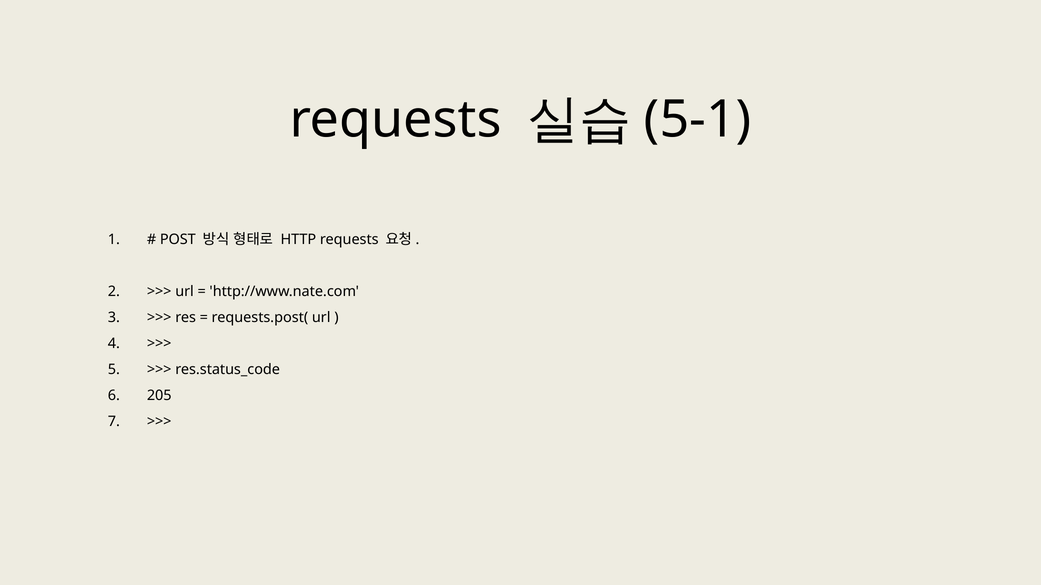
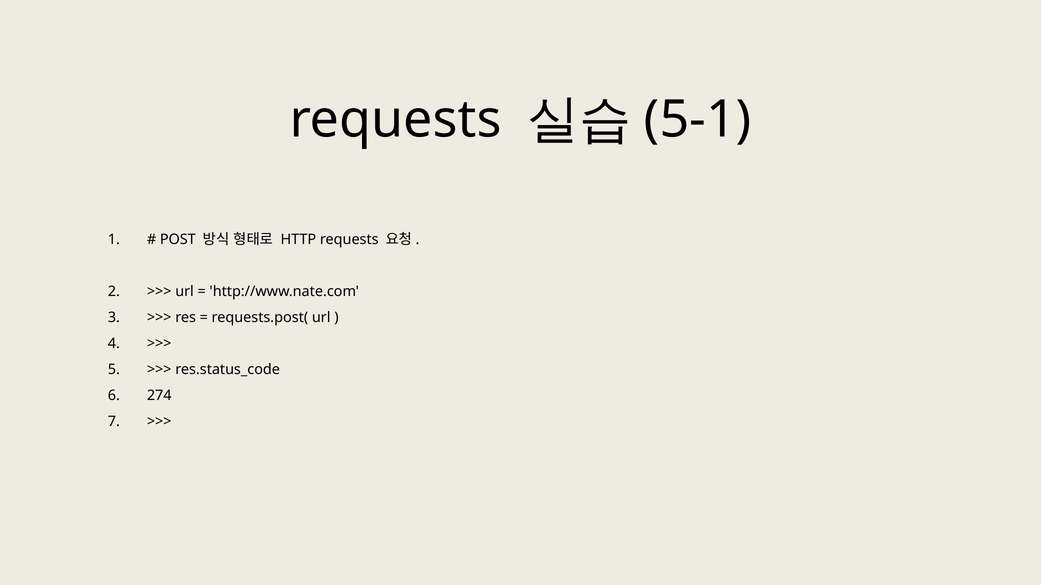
205: 205 -> 274
